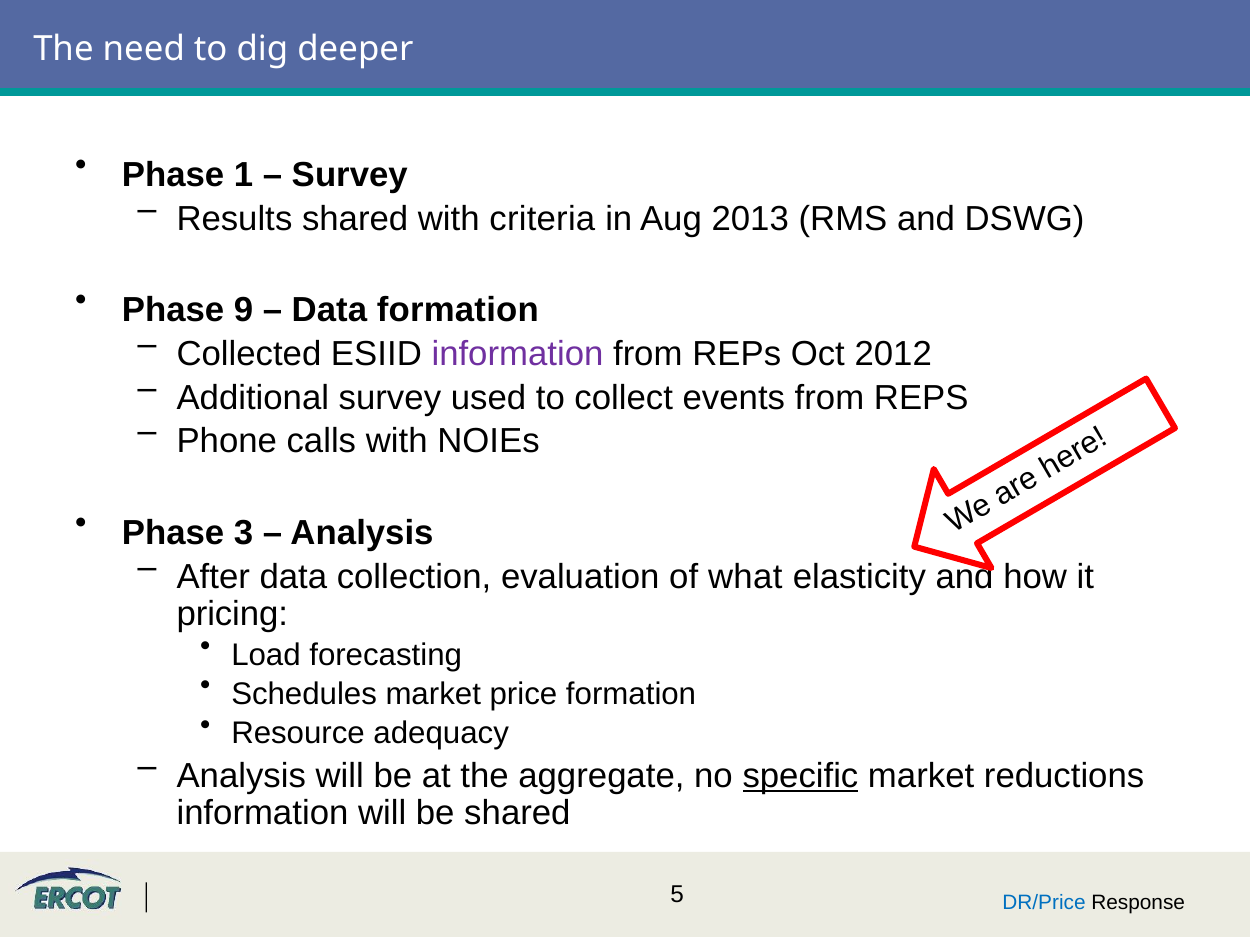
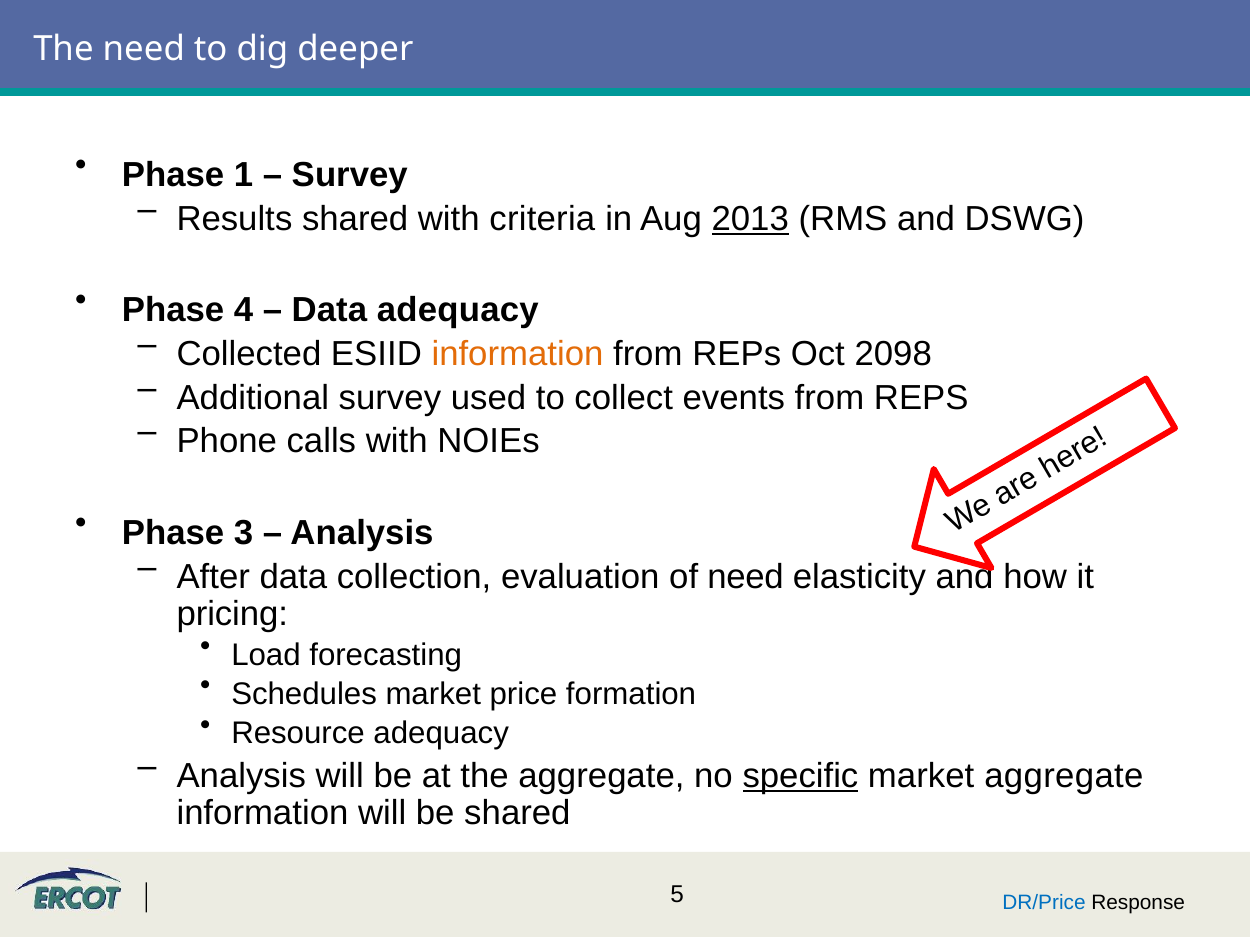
2013 underline: none -> present
9: 9 -> 4
Data formation: formation -> adequacy
information at (517, 354) colour: purple -> orange
2012: 2012 -> 2098
of what: what -> need
market reductions: reductions -> aggregate
